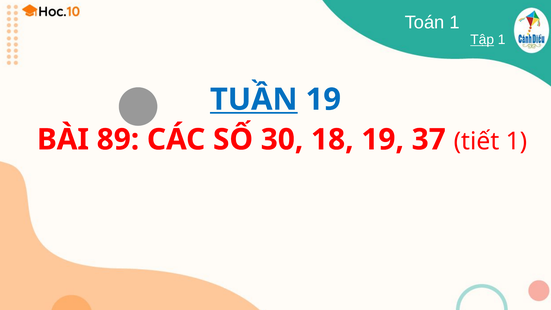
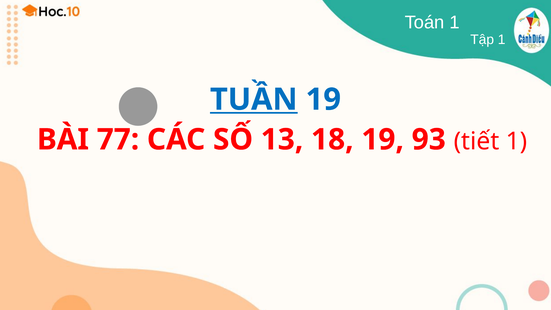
Tập underline: present -> none
89: 89 -> 77
30: 30 -> 13
37: 37 -> 93
